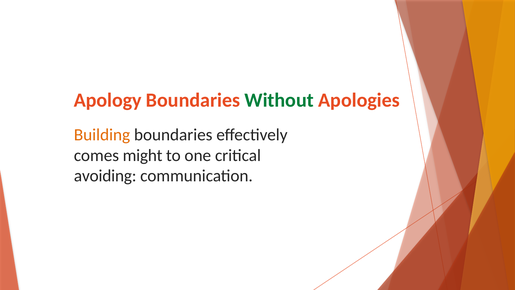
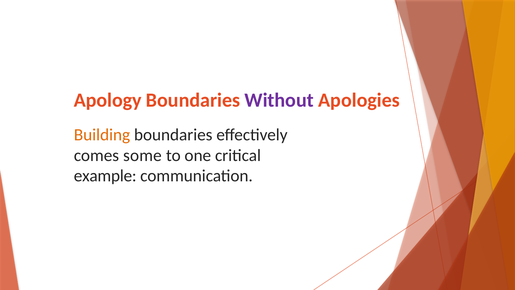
Without colour: green -> purple
might: might -> some
avoiding: avoiding -> example
